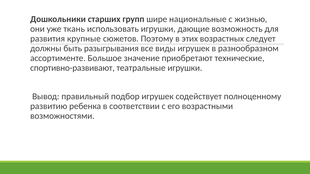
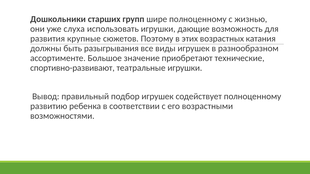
шире национальные: национальные -> полноценному
ткань: ткань -> слуха
следует: следует -> катания
